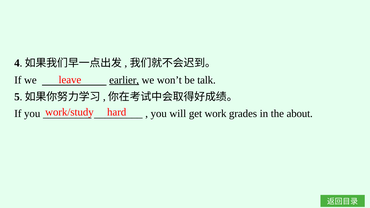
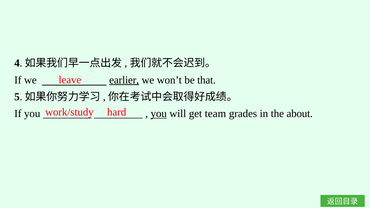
talk: talk -> that
you at (159, 114) underline: none -> present
work: work -> team
